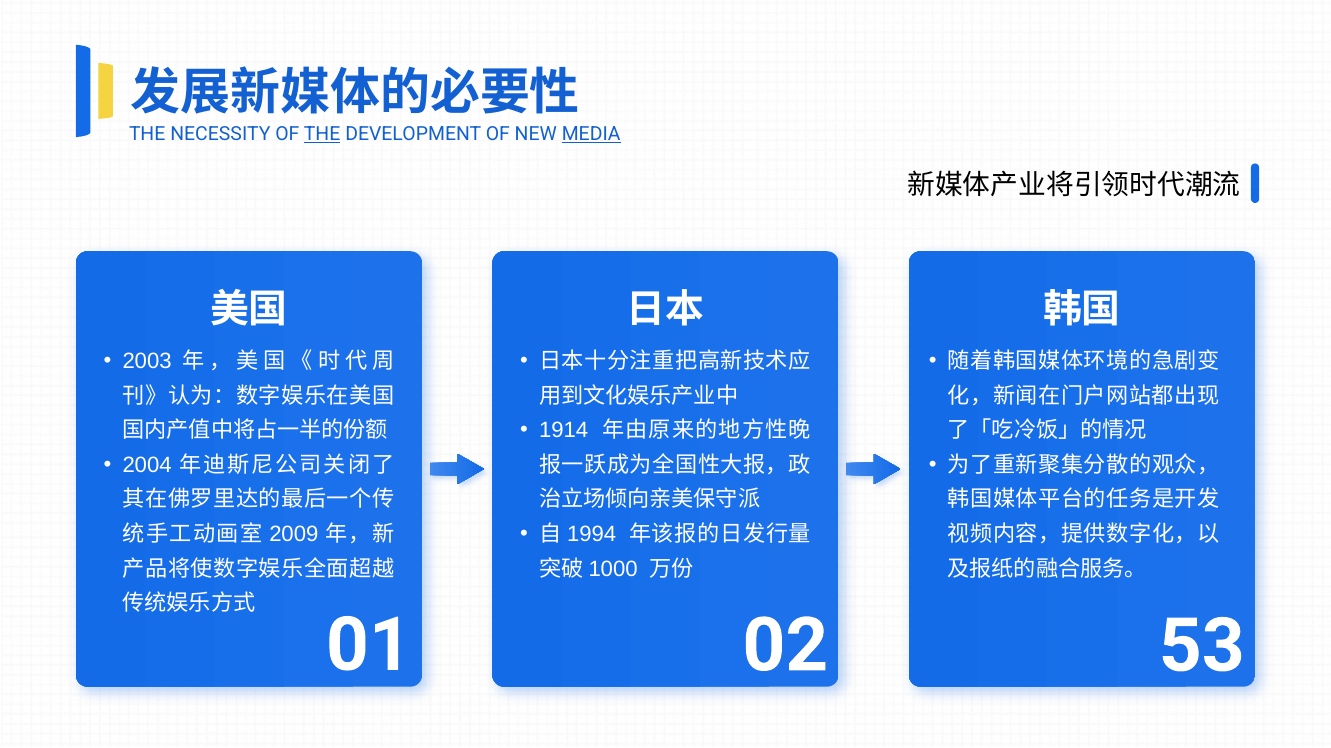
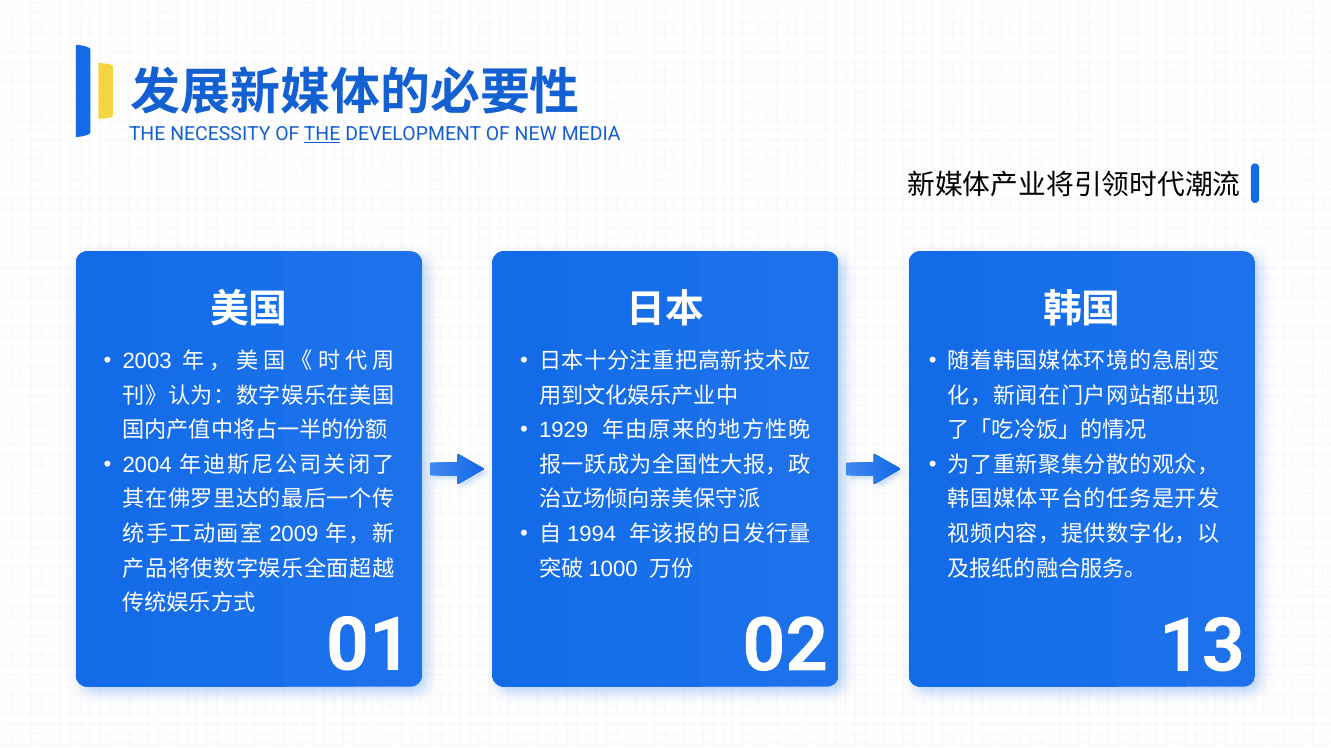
MEDIA underline: present -> none
1914: 1914 -> 1929
53: 53 -> 13
